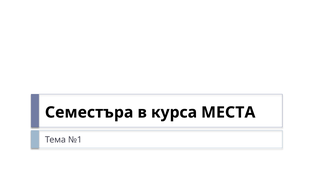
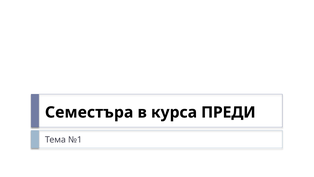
МЕСТА: МЕСТА -> ПРЕДИ
